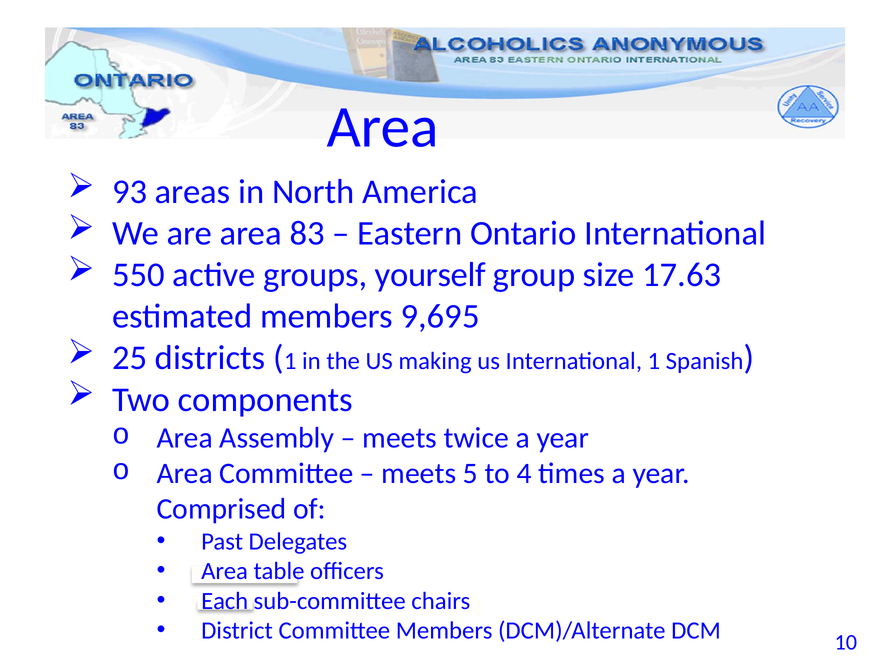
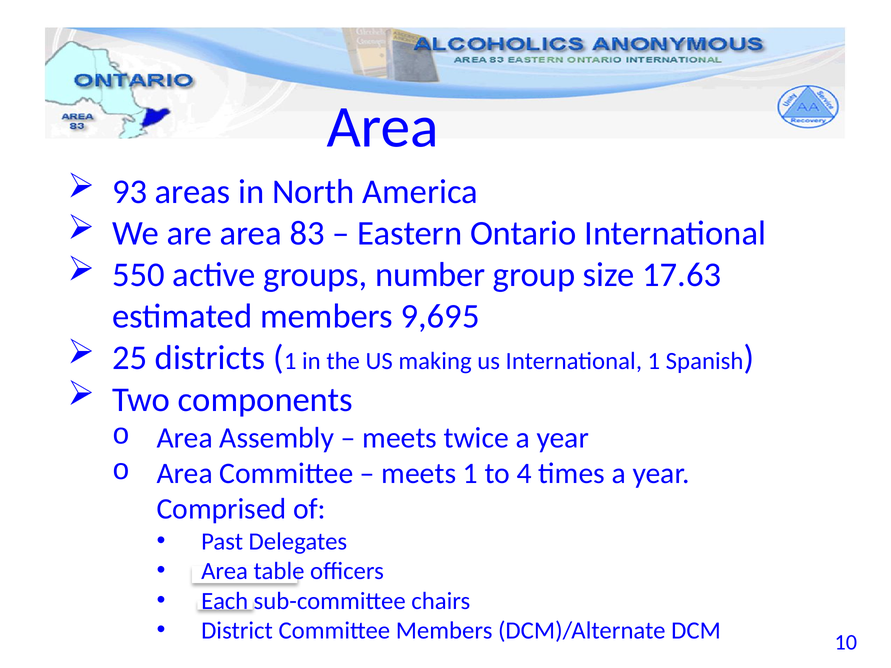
yourself: yourself -> number
meets 5: 5 -> 1
